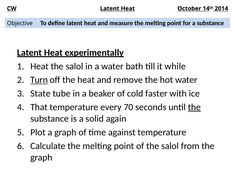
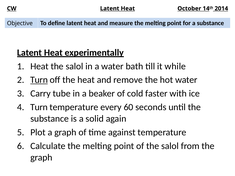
State: State -> Carry
That at (39, 107): That -> Turn
70: 70 -> 60
the at (194, 107) underline: present -> none
